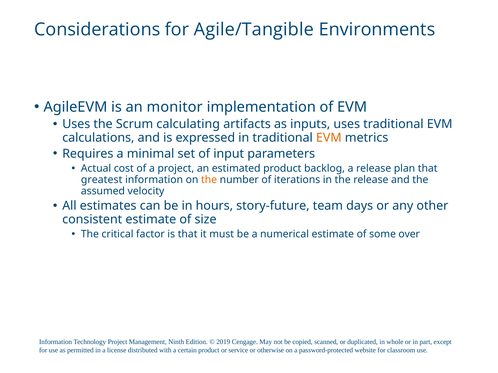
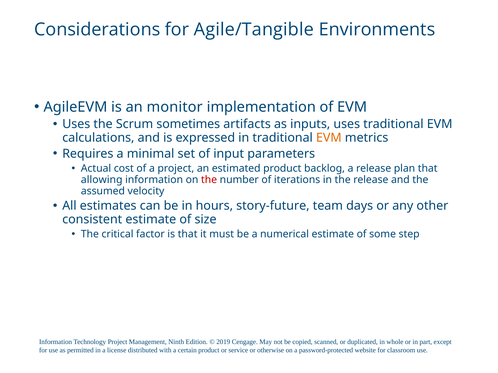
calculating: calculating -> sometimes
greatest: greatest -> allowing
the at (209, 180) colour: orange -> red
over: over -> step
